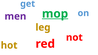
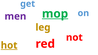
hot underline: none -> present
